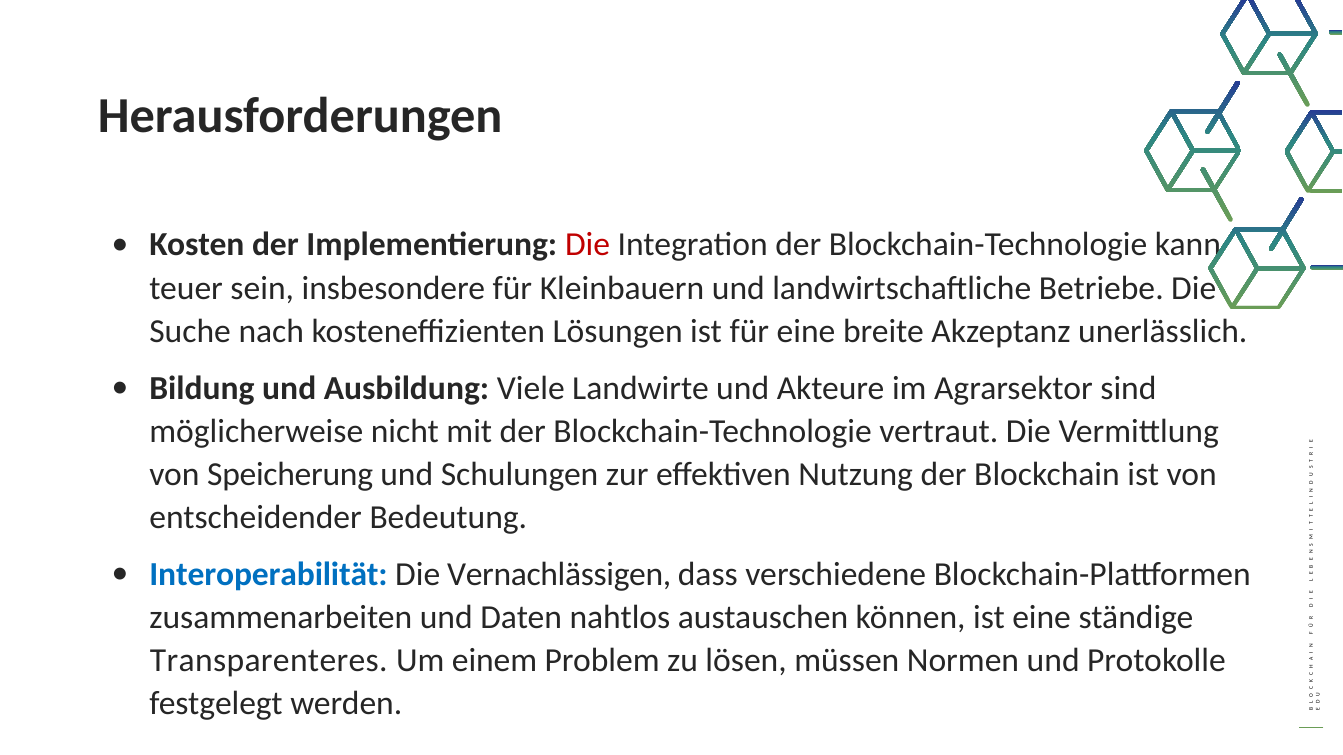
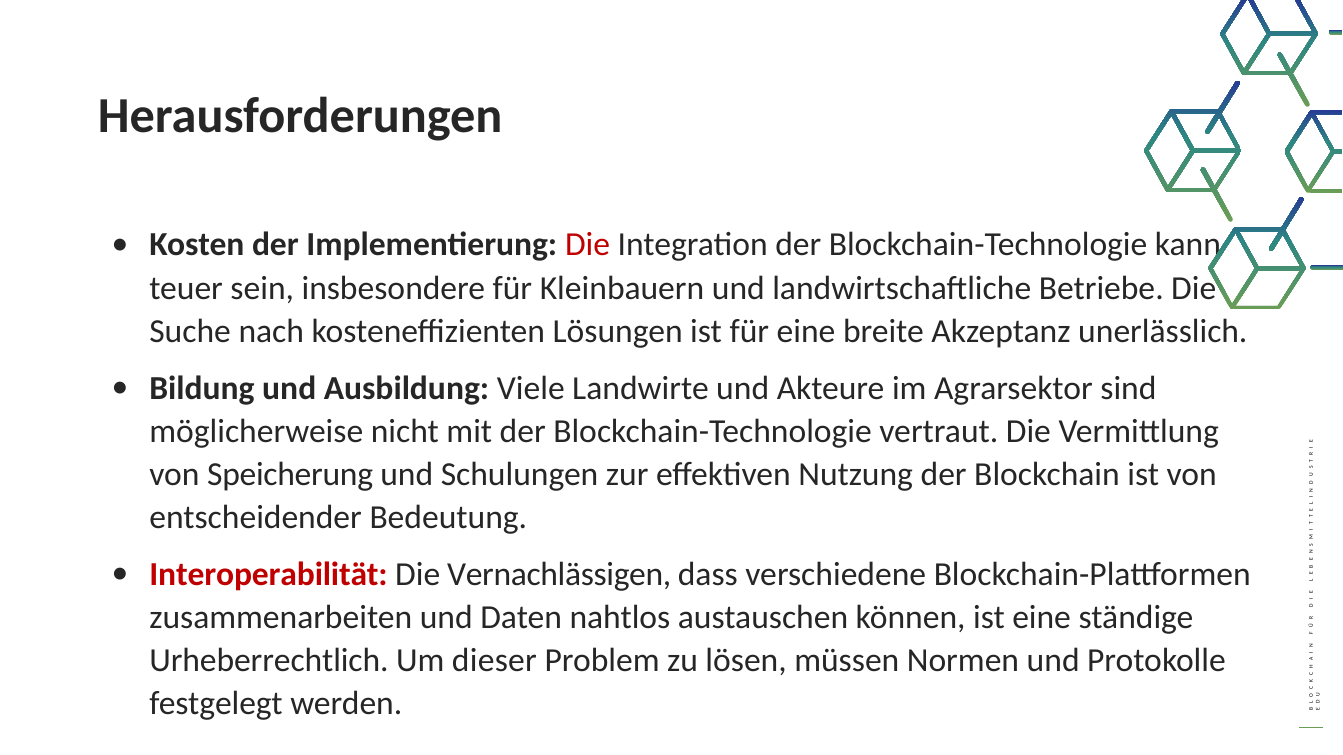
Interoperabilität colour: blue -> red
Transparenteres: Transparenteres -> Urheberrechtlich
einem: einem -> dieser
